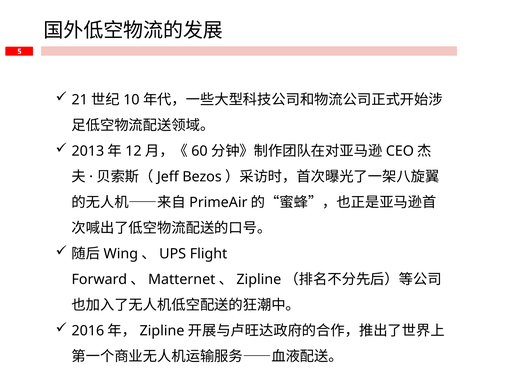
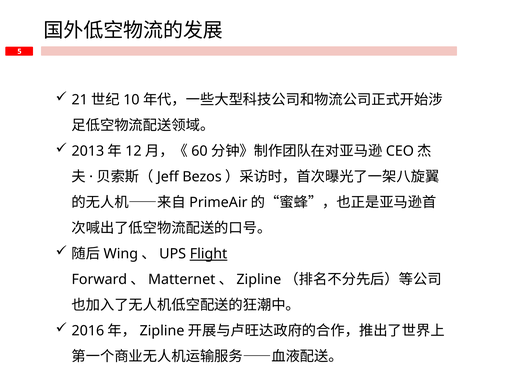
Flight underline: none -> present
